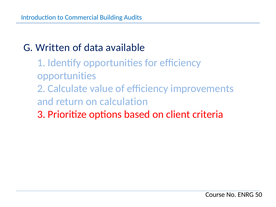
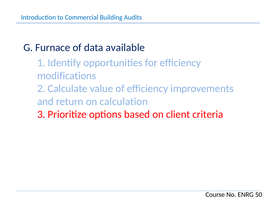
Written: Written -> Furnace
opportunities at (67, 76): opportunities -> modifications
